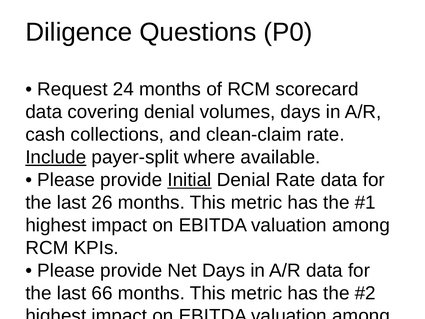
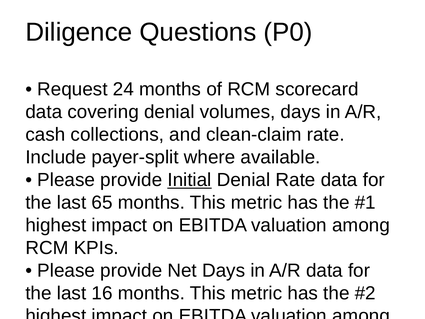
Include underline: present -> none
26: 26 -> 65
66: 66 -> 16
